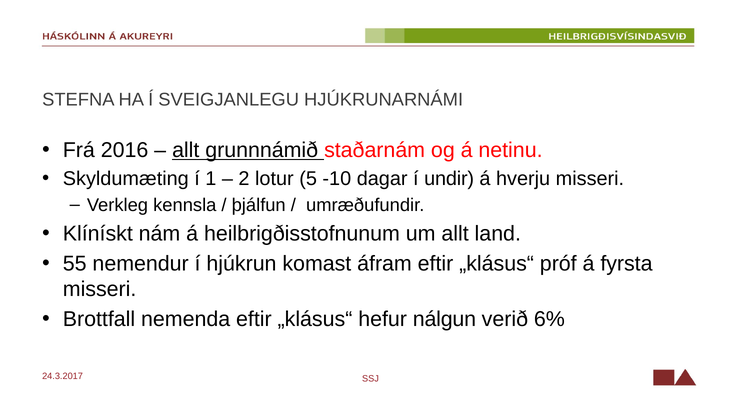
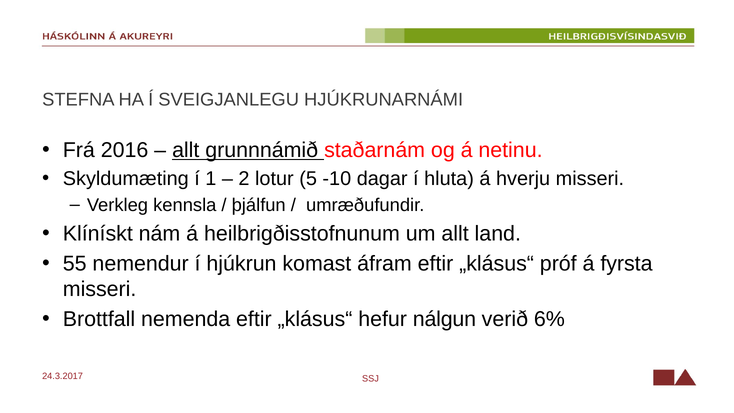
undir: undir -> hluta
